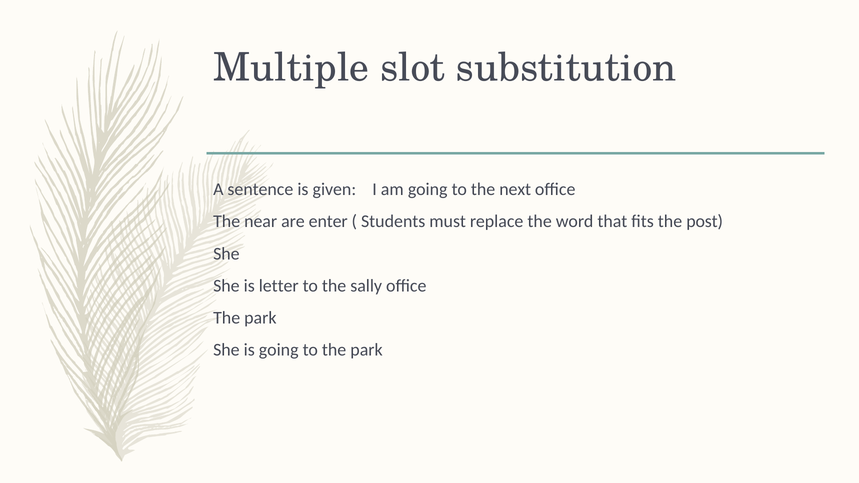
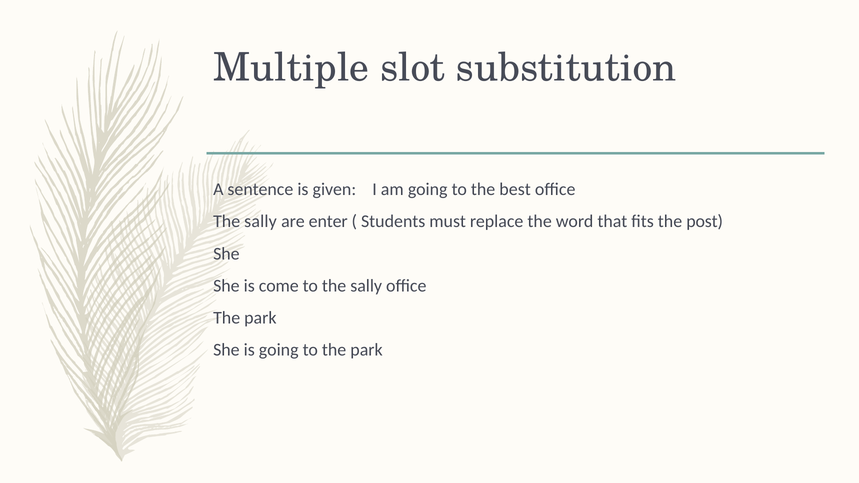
next: next -> best
near at (261, 222): near -> sally
letter: letter -> come
